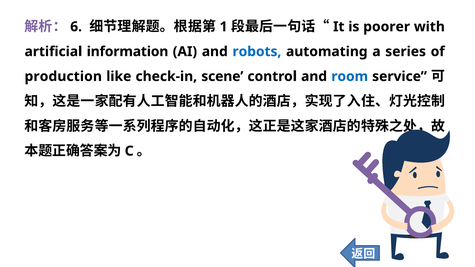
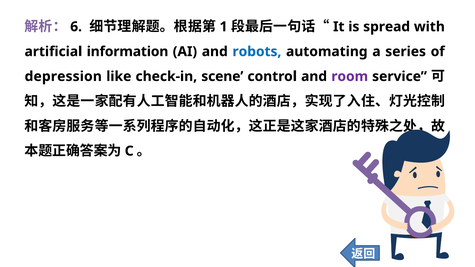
poorer: poorer -> spread
production: production -> depression
room colour: blue -> purple
